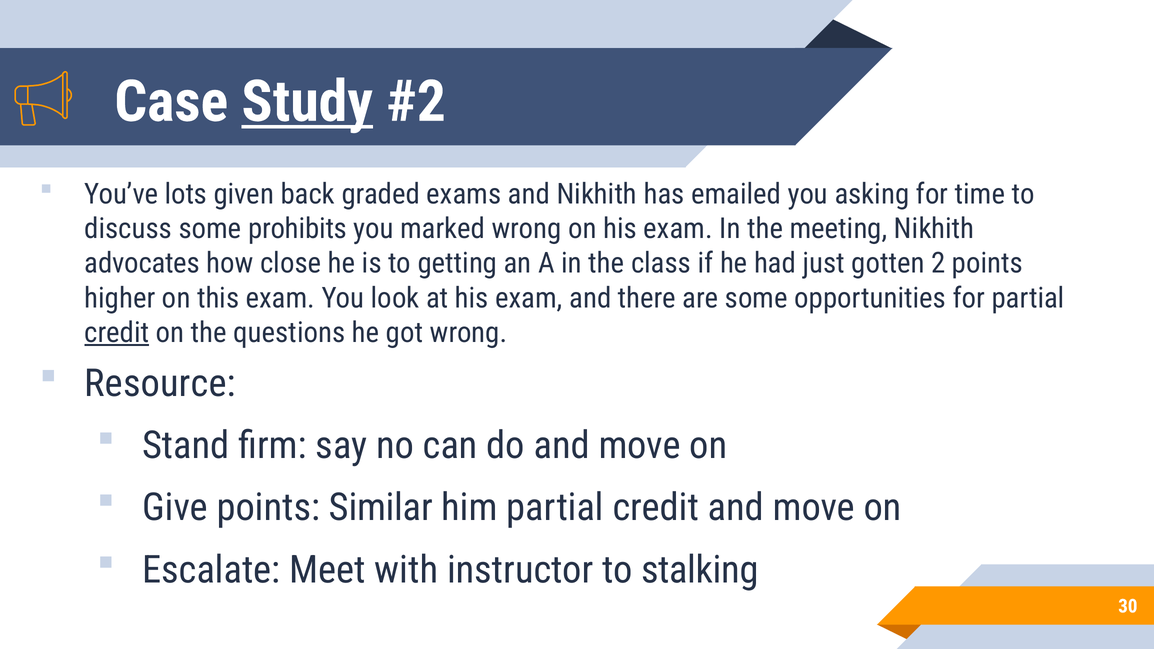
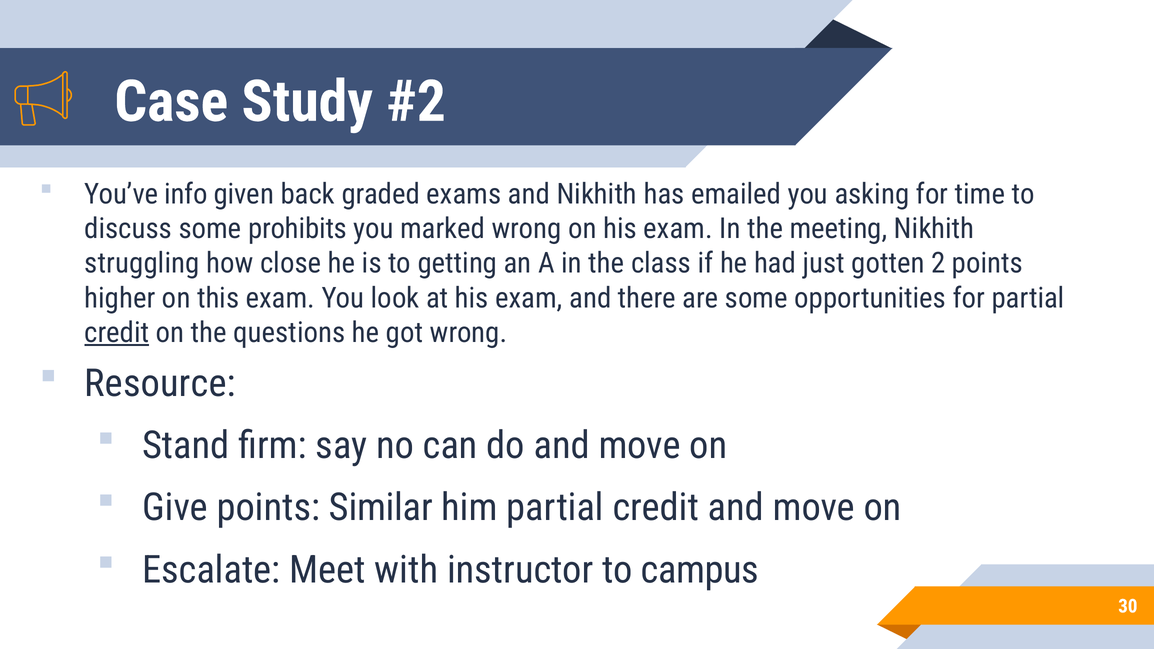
Study underline: present -> none
lots: lots -> info
advocates: advocates -> struggling
stalking: stalking -> campus
